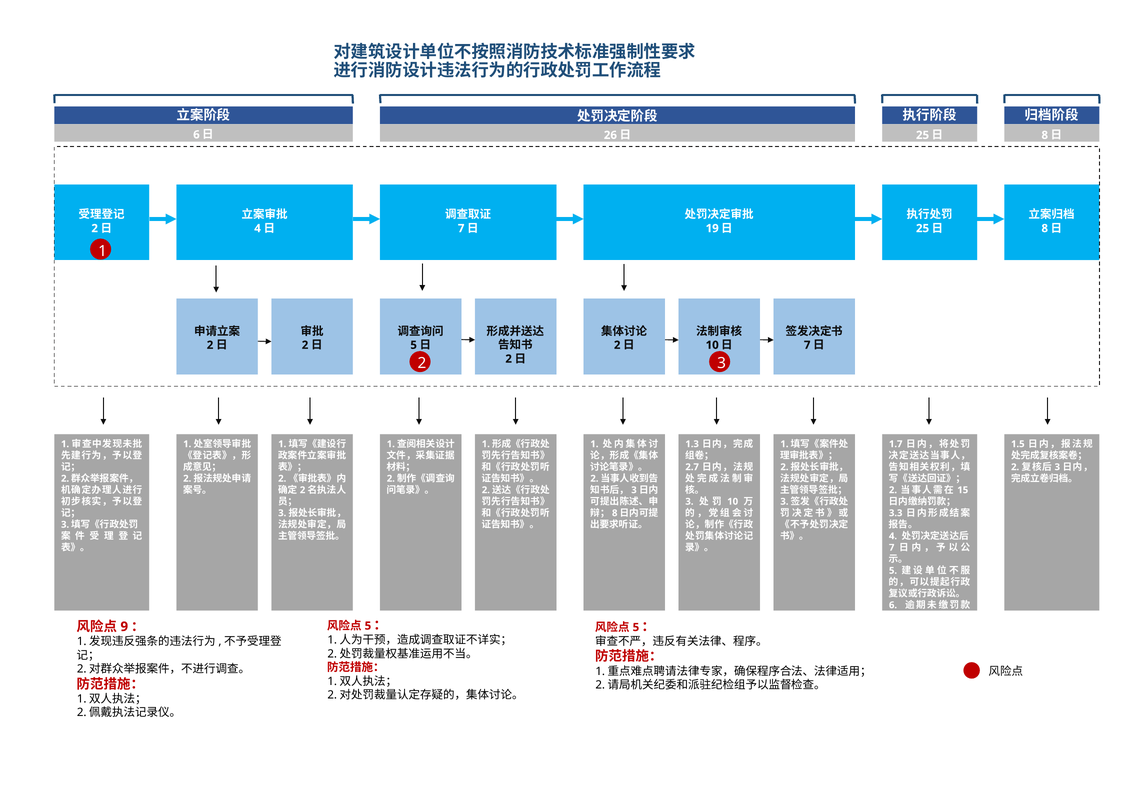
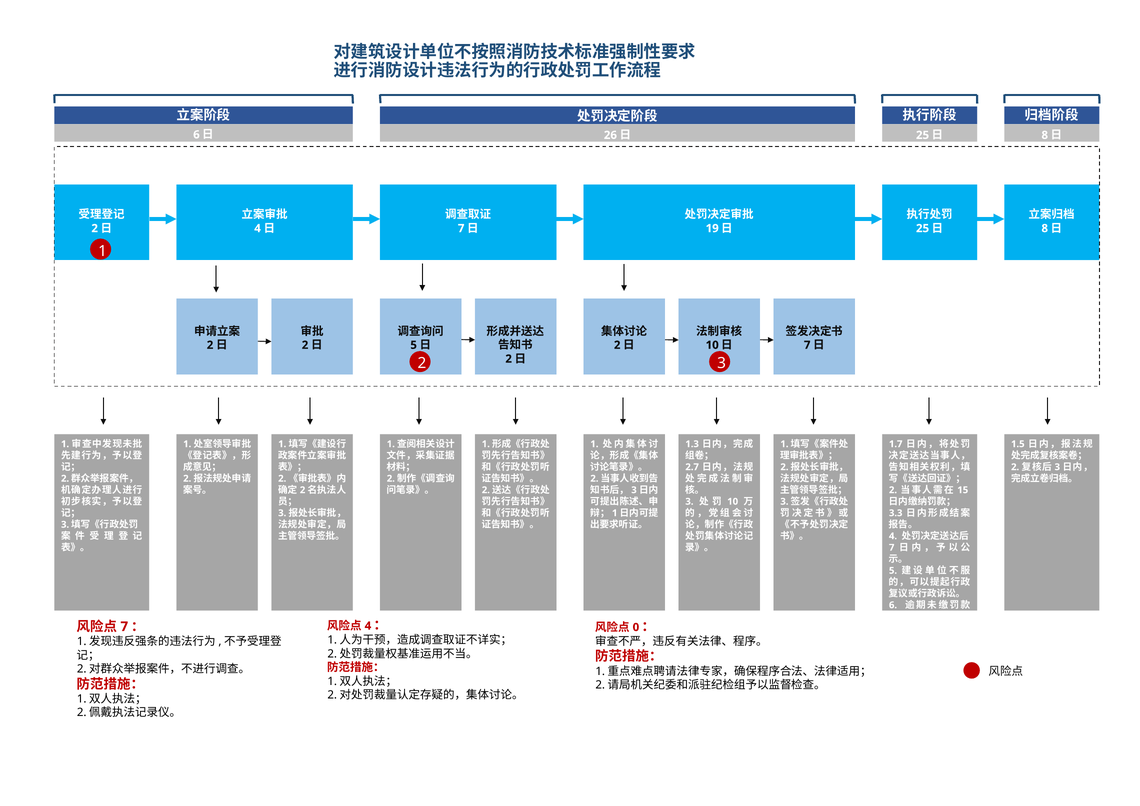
8 at (615, 513): 8 -> 1
5 at (368, 626): 5 -> 4
9 at (124, 627): 9 -> 7
5 at (636, 627): 5 -> 0
